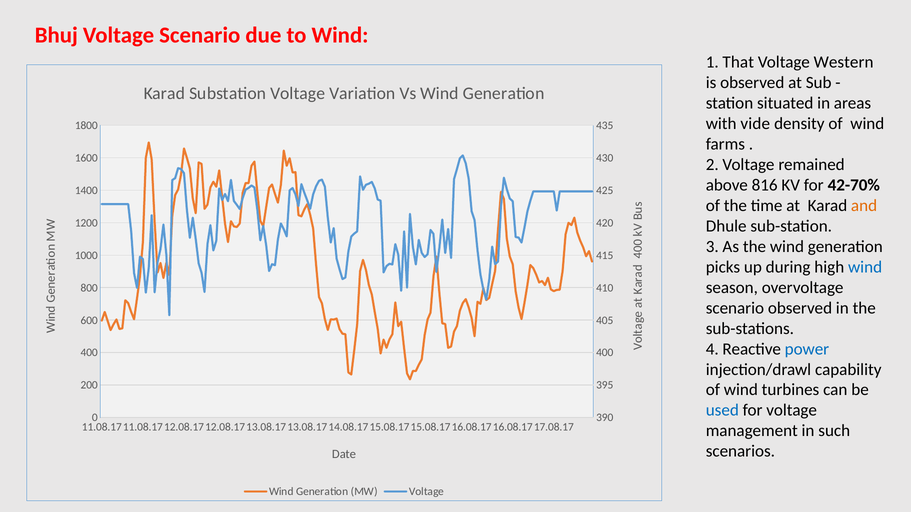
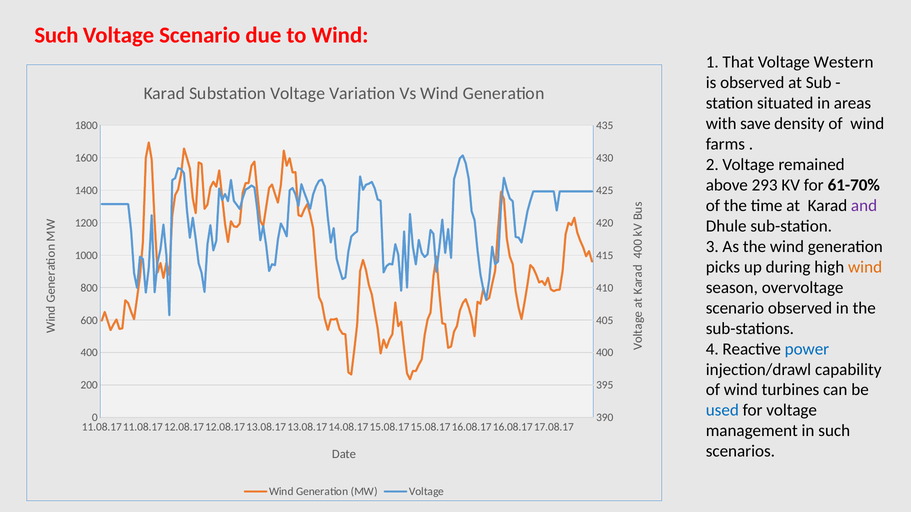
Bhuj at (56, 35): Bhuj -> Such
vide: vide -> save
816: 816 -> 293
42-70%: 42-70% -> 61-70%
and colour: orange -> purple
wind at (865, 267) colour: blue -> orange
